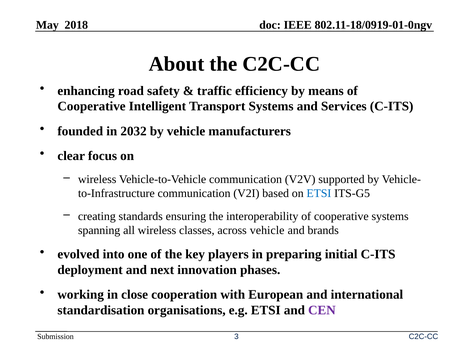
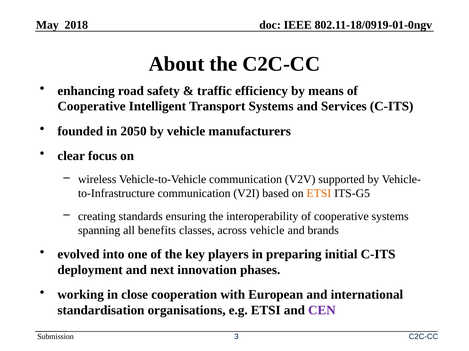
2032: 2032 -> 2050
ETSI at (319, 194) colour: blue -> orange
all wireless: wireless -> benefits
